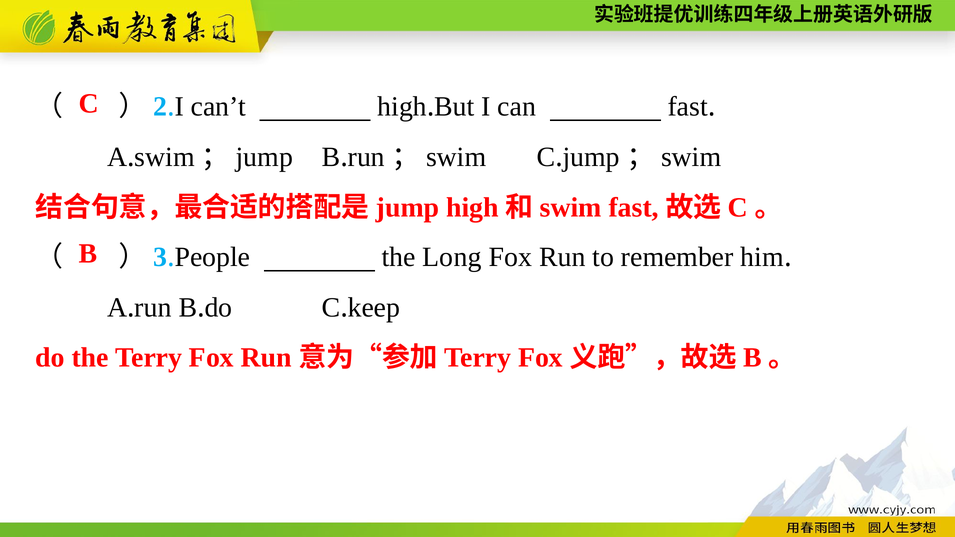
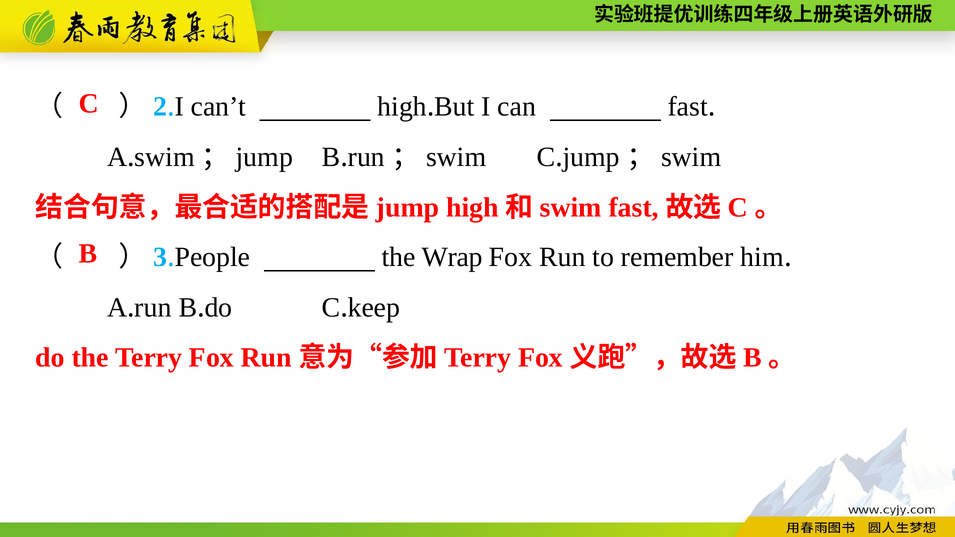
Long: Long -> Wrap
